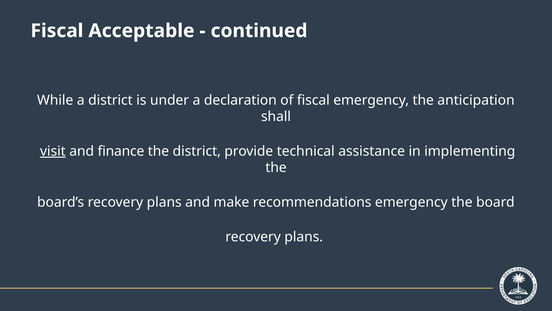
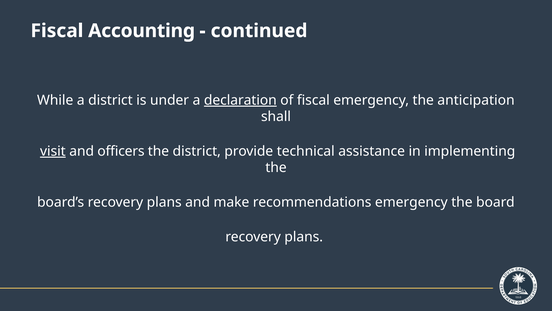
Acceptable: Acceptable -> Accounting
declaration underline: none -> present
finance: finance -> officers
